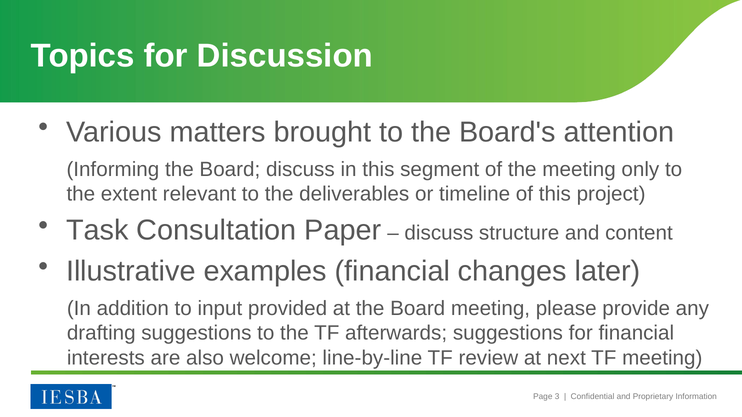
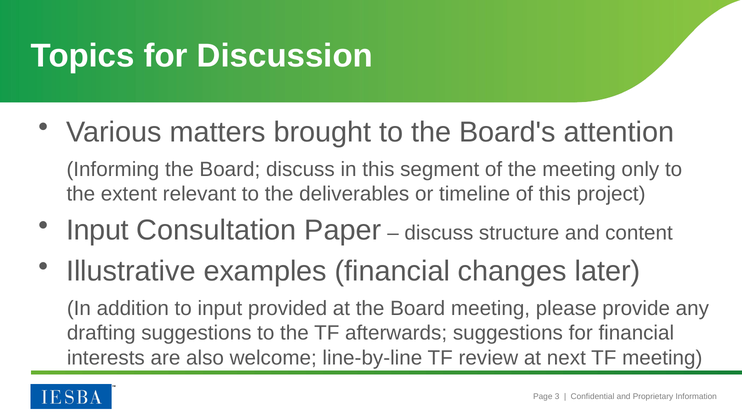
Task at (97, 231): Task -> Input
